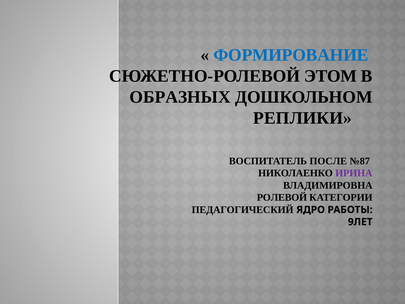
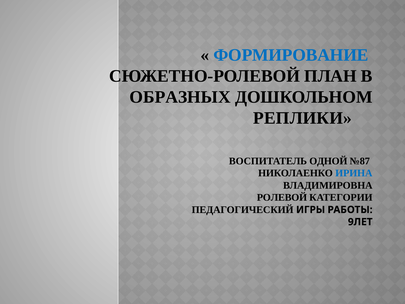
ЭТОМ: ЭТОМ -> ПЛАН
ПОСЛЕ: ПОСЛЕ -> ОДНОЙ
ИРИНА colour: purple -> blue
ЯДРО: ЯДРО -> ИГРЫ
